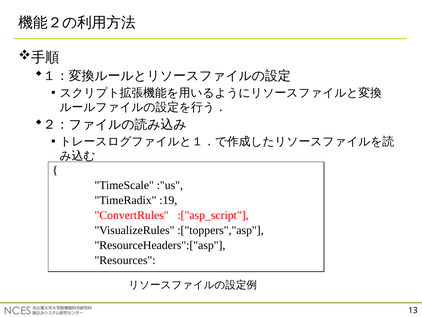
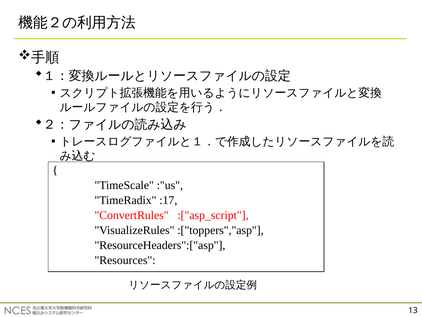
:19: :19 -> :17
